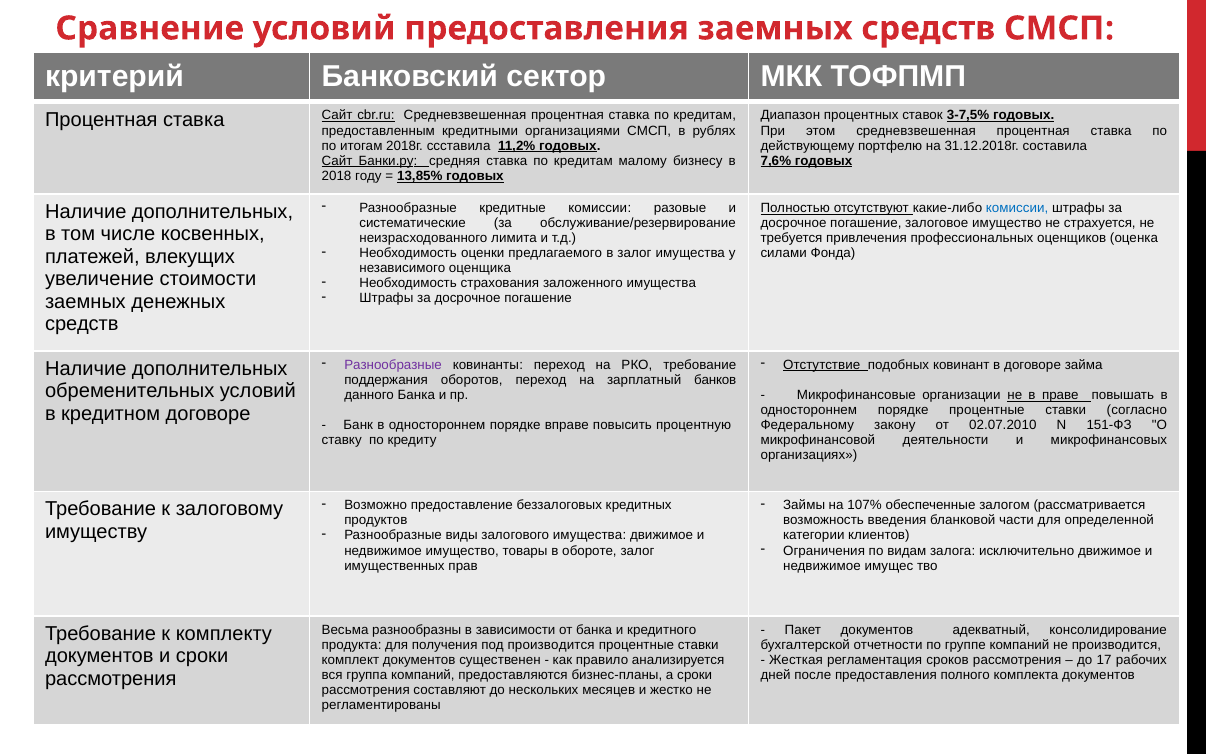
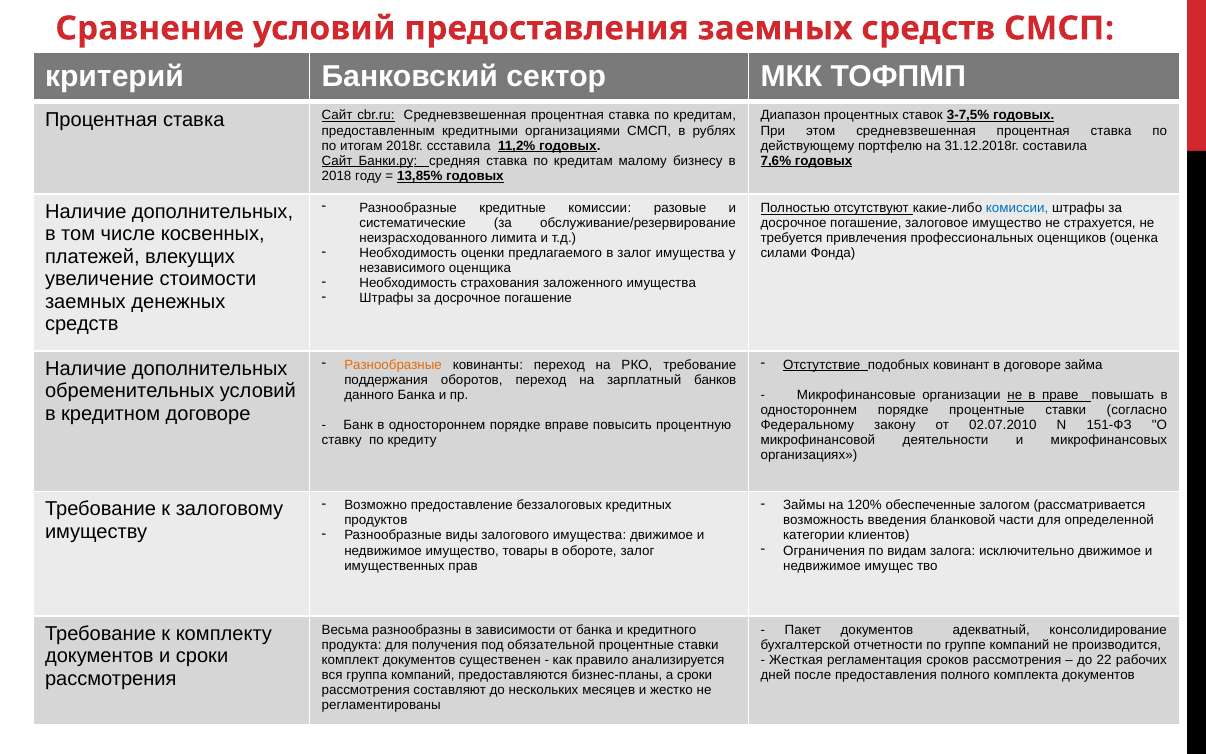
Разнообразные at (393, 365) colour: purple -> orange
107%: 107% -> 120%
под производится: производится -> обязательной
17: 17 -> 22
